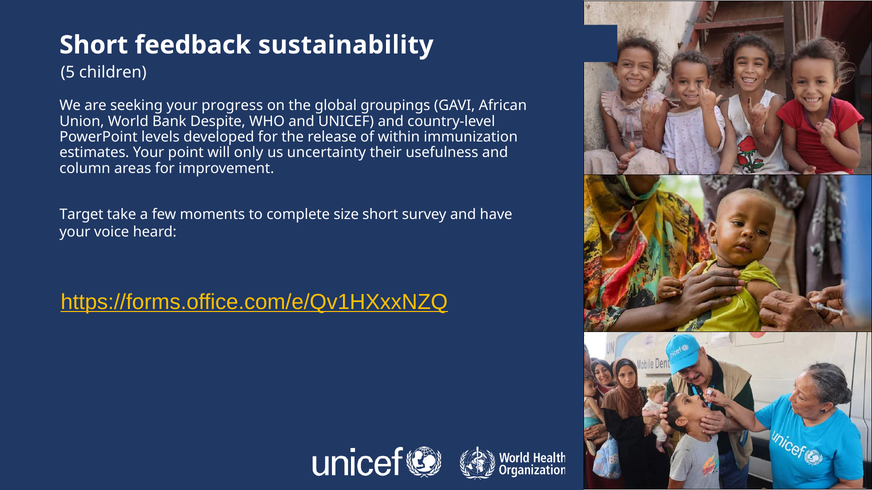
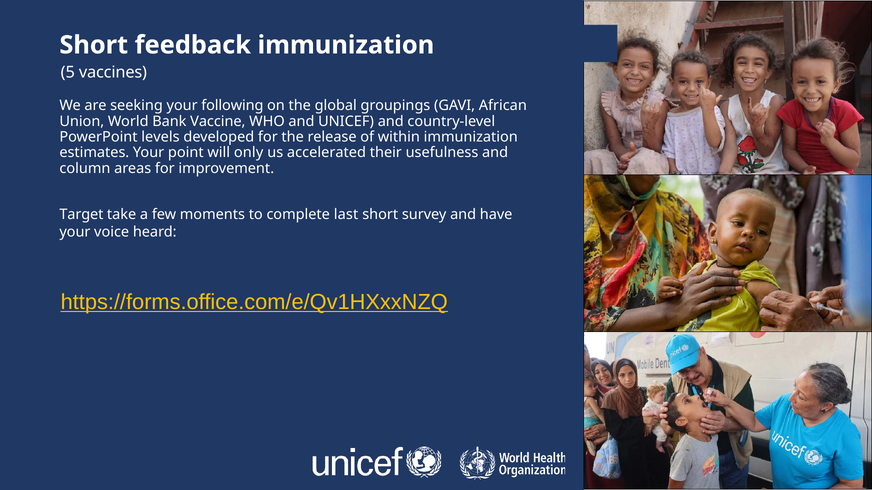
sustainability at (346, 45): sustainability -> immunization
children: children -> vaccines
progress: progress -> following
Despite: Despite -> Vaccine
uncertainty: uncertainty -> accelerated
size: size -> last
